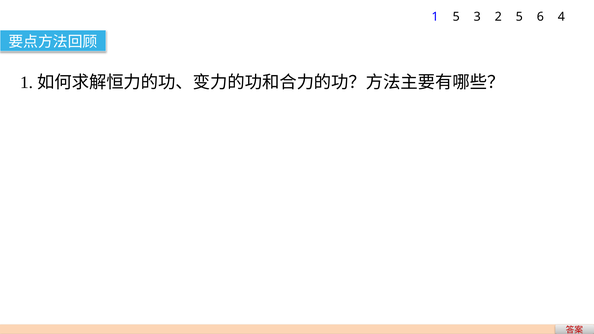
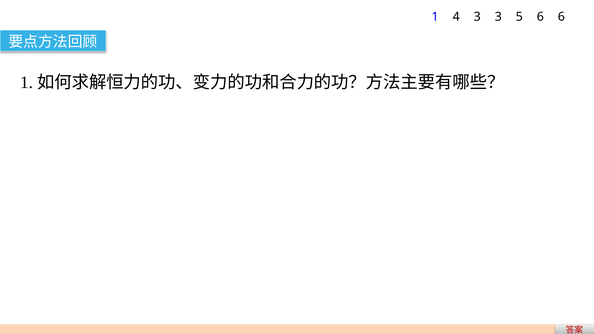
1 5: 5 -> 4
3 2: 2 -> 3
6 4: 4 -> 6
